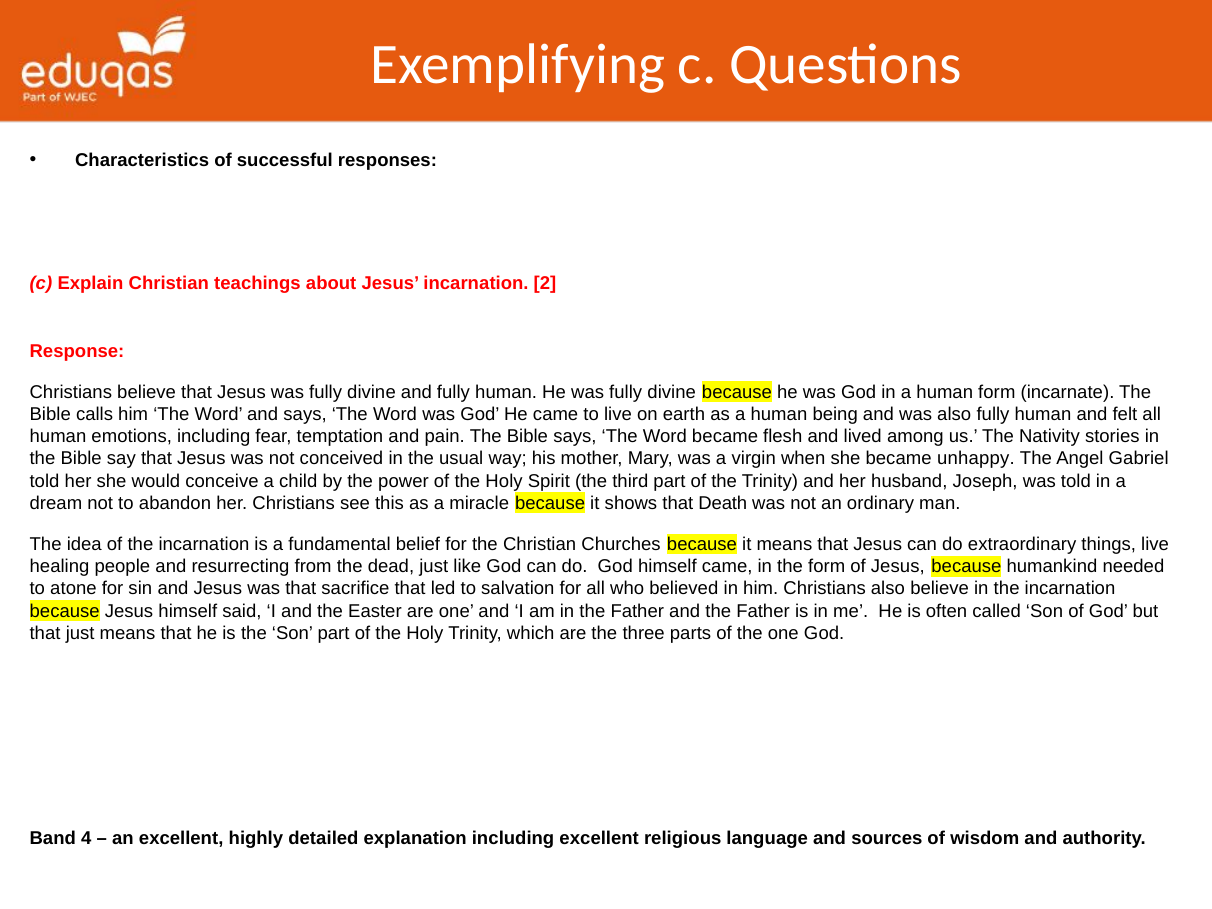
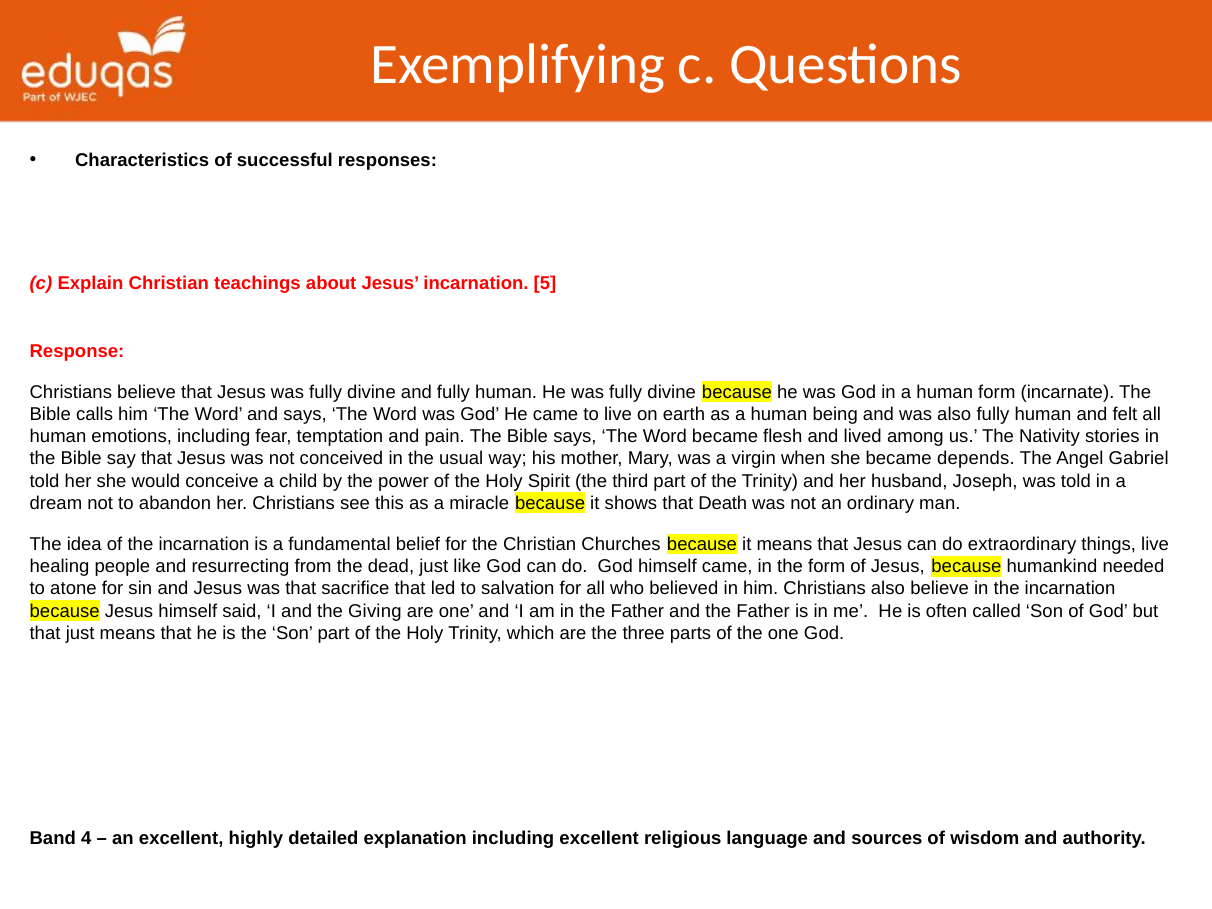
2: 2 -> 5
unhappy: unhappy -> depends
Easter: Easter -> Giving
